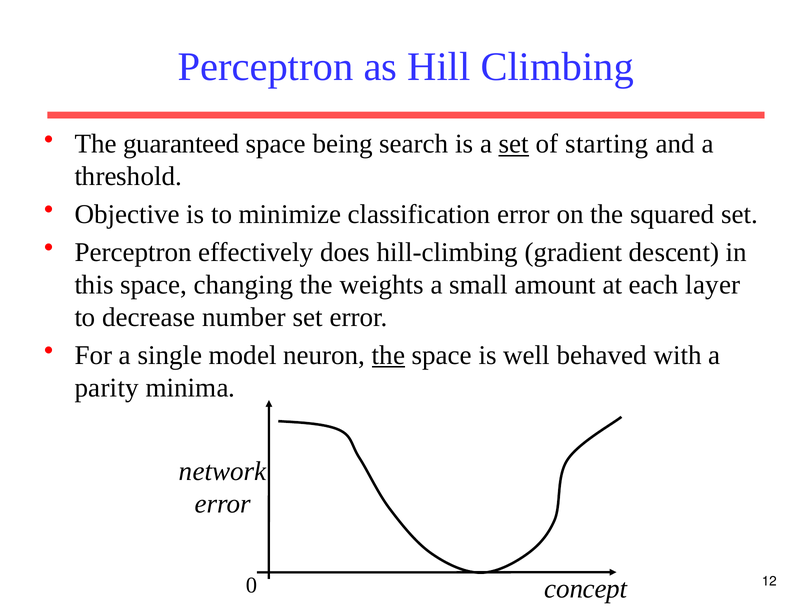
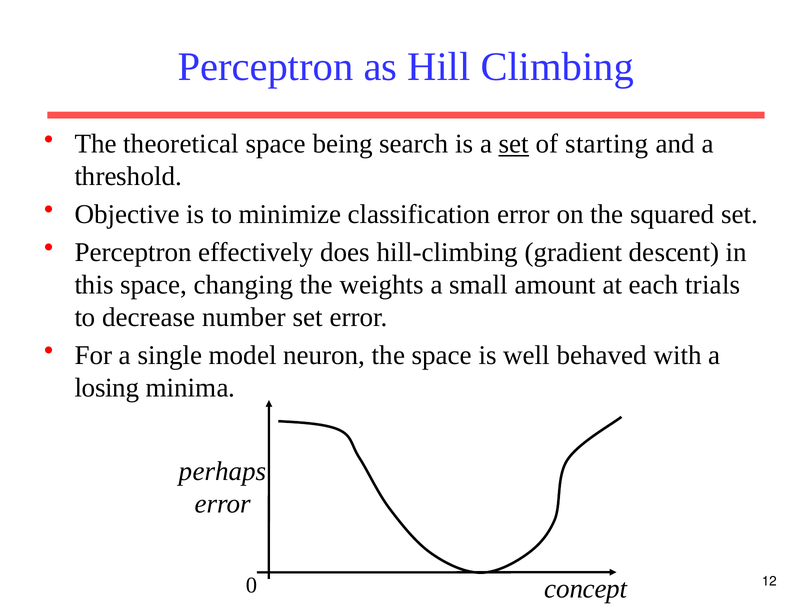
guaranteed: guaranteed -> theoretical
layer: layer -> trials
the at (388, 355) underline: present -> none
parity: parity -> losing
network: network -> perhaps
